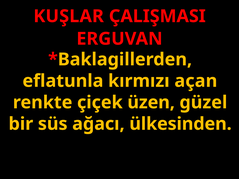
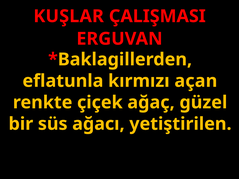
üzen: üzen -> ağaç
ülkesinden: ülkesinden -> yetiştirilen
